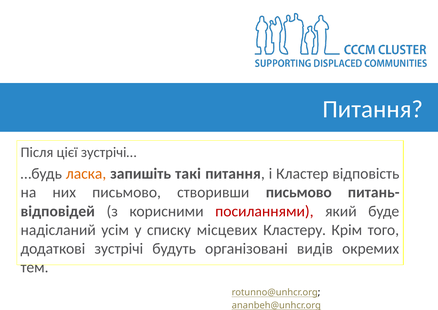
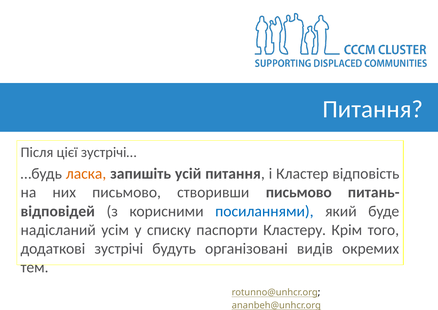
такі: такі -> усій
посиланнями colour: red -> blue
місцевих: місцевих -> паспорти
